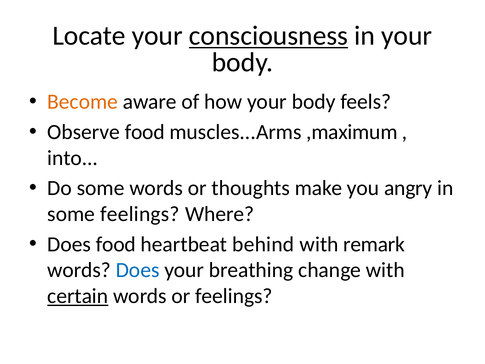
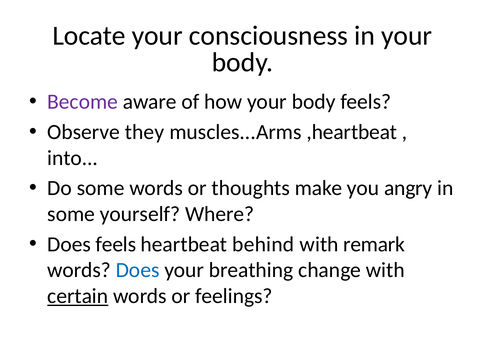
consciousness underline: present -> none
Become colour: orange -> purple
Observe food: food -> they
,maximum: ,maximum -> ,heartbeat
some feelings: feelings -> yourself
Does food: food -> feels
